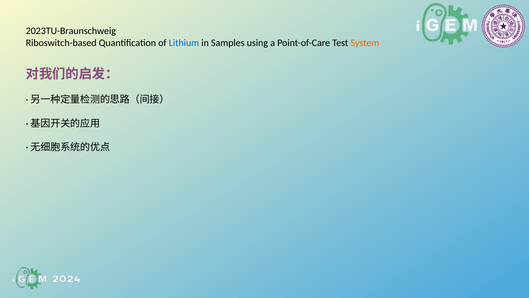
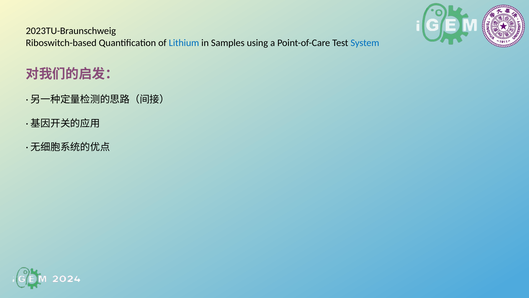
System colour: orange -> blue
